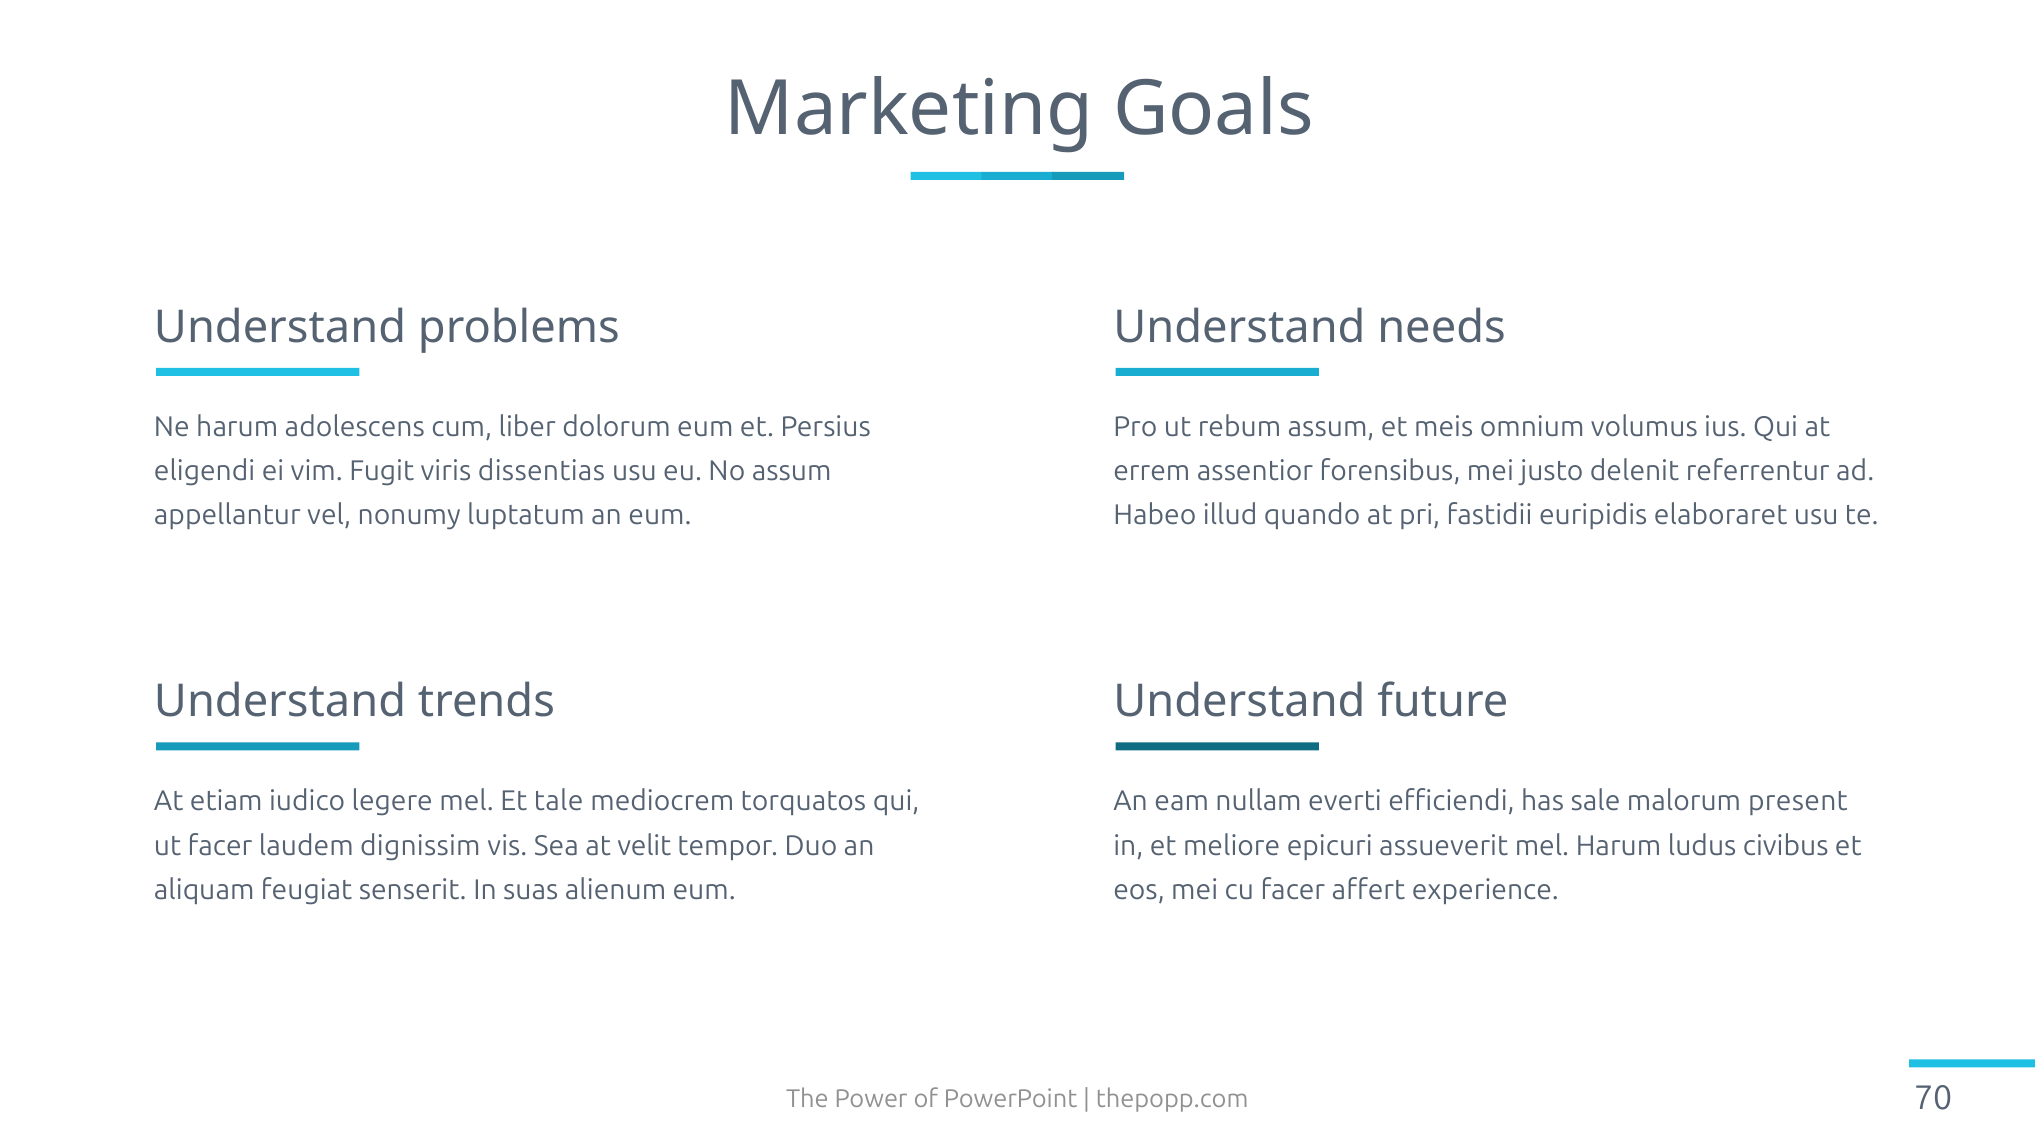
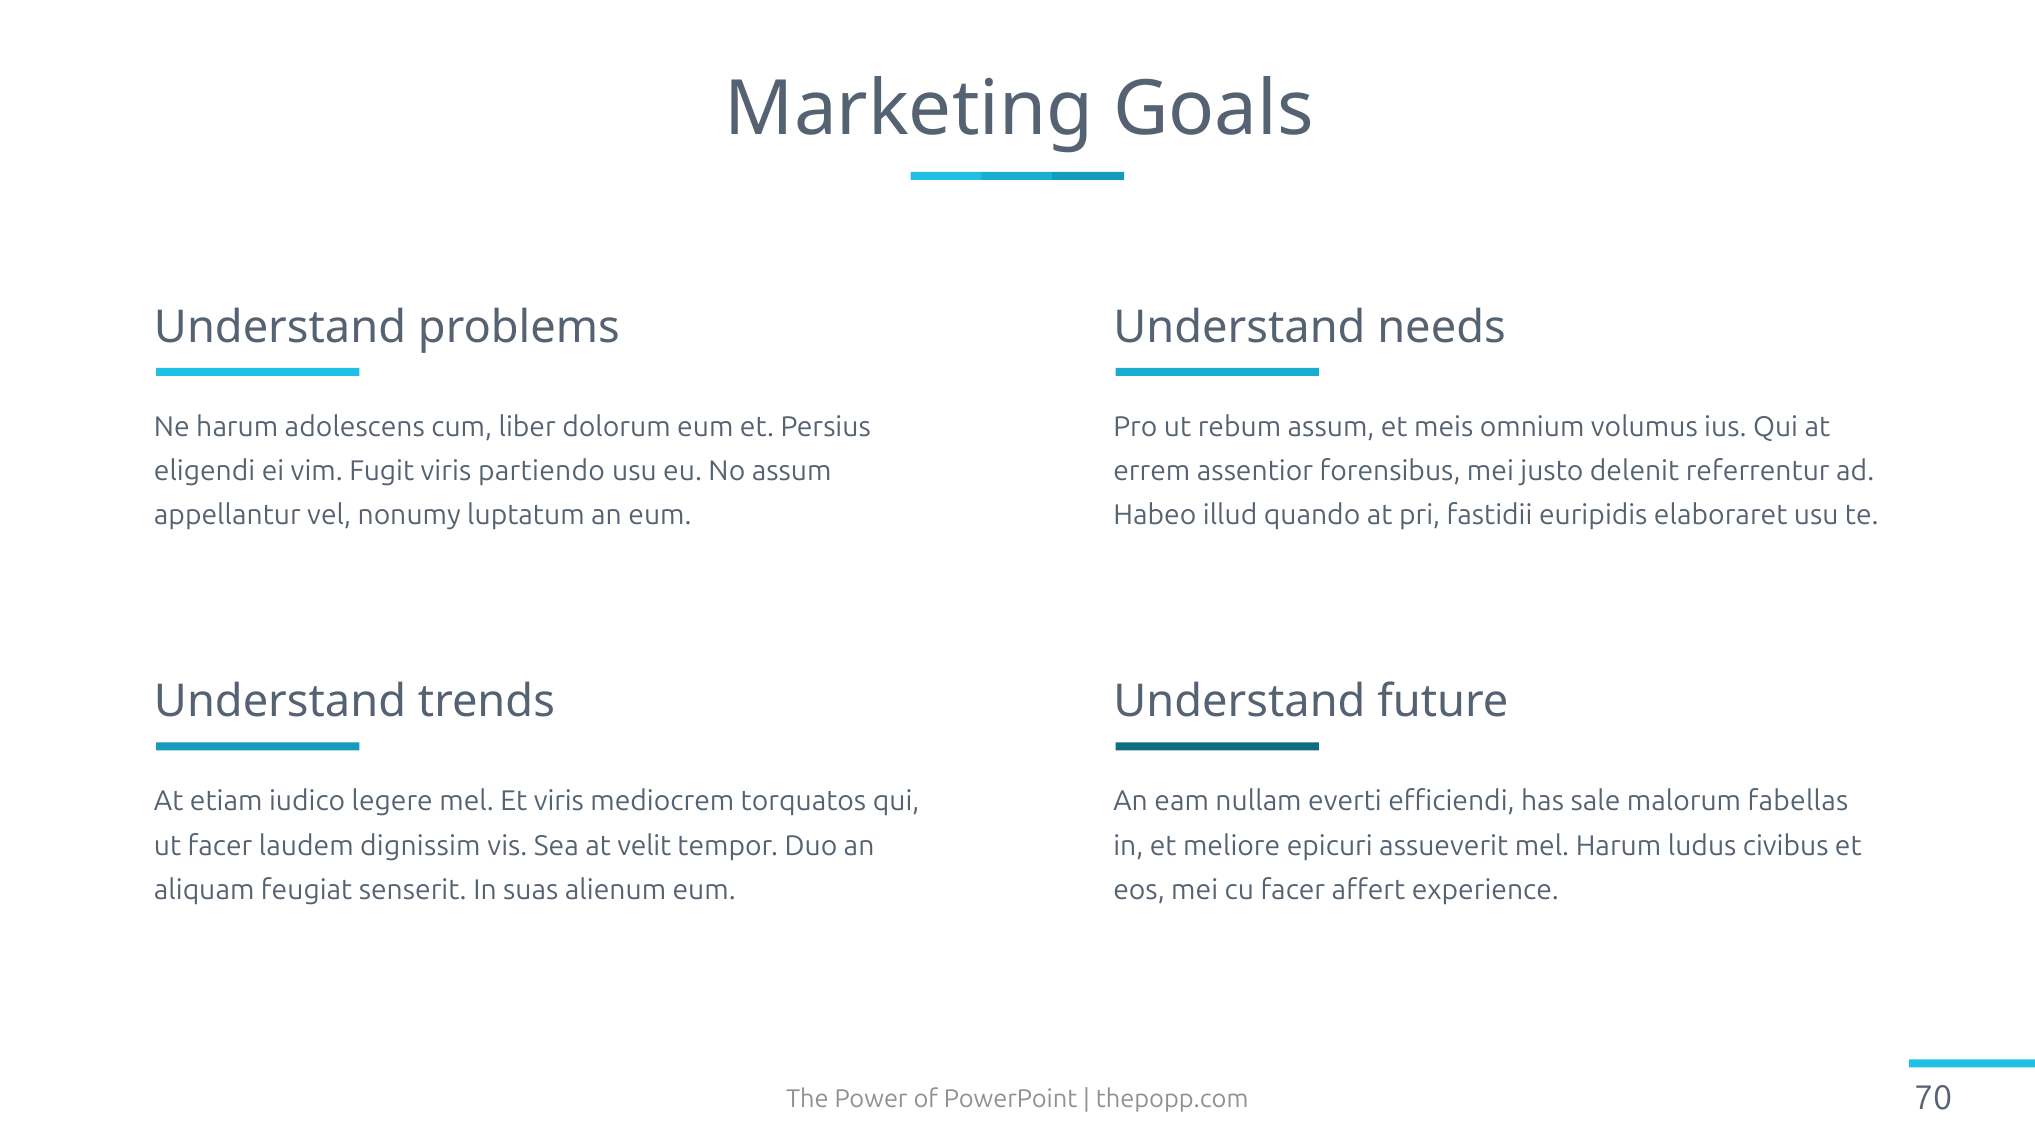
dissentias: dissentias -> partiendo
Et tale: tale -> viris
present: present -> fabellas
